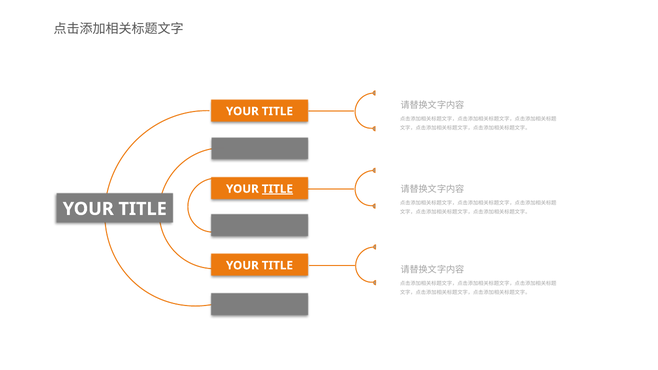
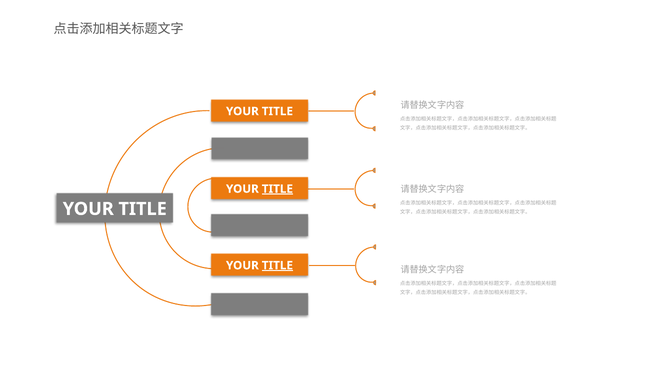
TITLE at (277, 266) underline: none -> present
